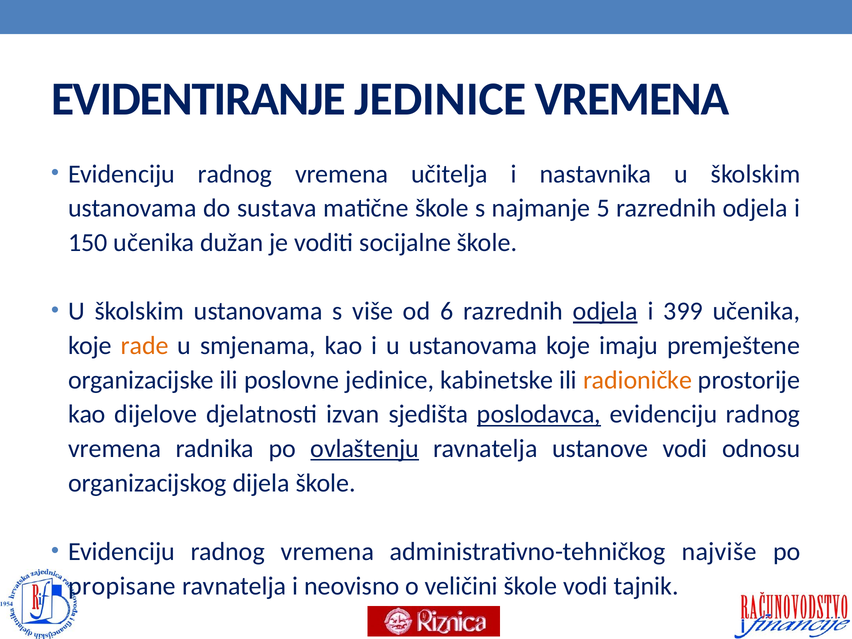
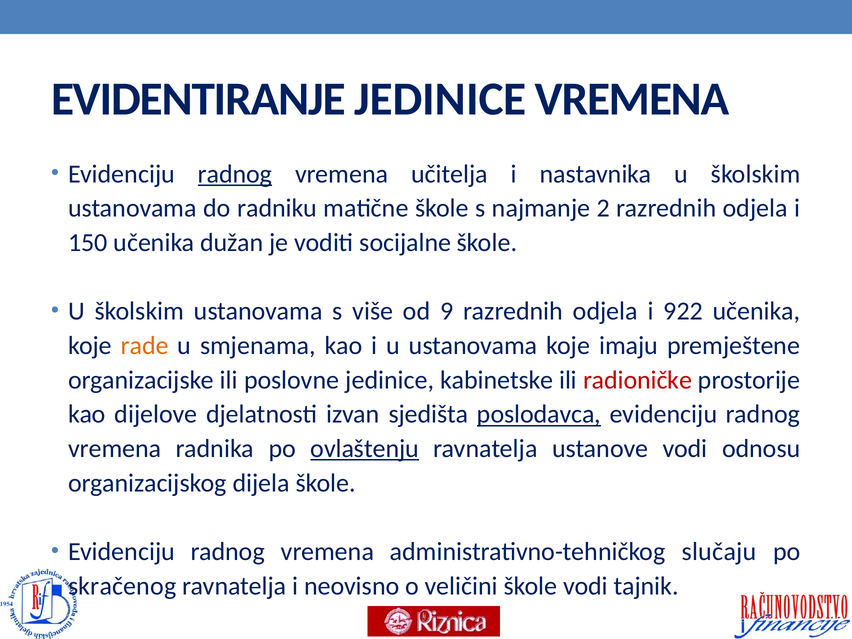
radnog at (235, 174) underline: none -> present
sustava: sustava -> radniku
5: 5 -> 2
6: 6 -> 9
odjela at (605, 311) underline: present -> none
399: 399 -> 922
radioničke colour: orange -> red
najviše: najviše -> slučaju
propisane: propisane -> skračenog
